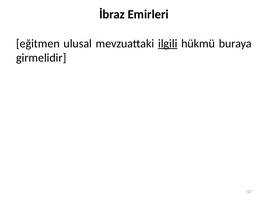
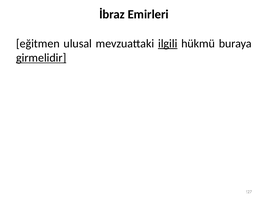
girmelidir underline: none -> present
